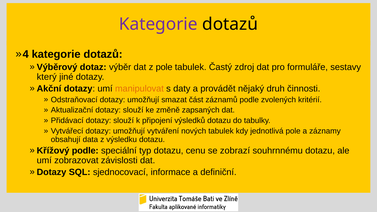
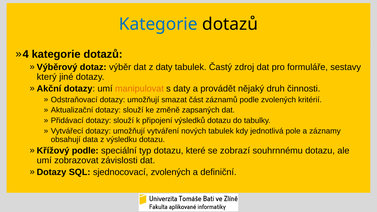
Kategorie at (158, 24) colour: purple -> blue
z pole: pole -> daty
cenu: cenu -> které
sjednocovací informace: informace -> zvolených
